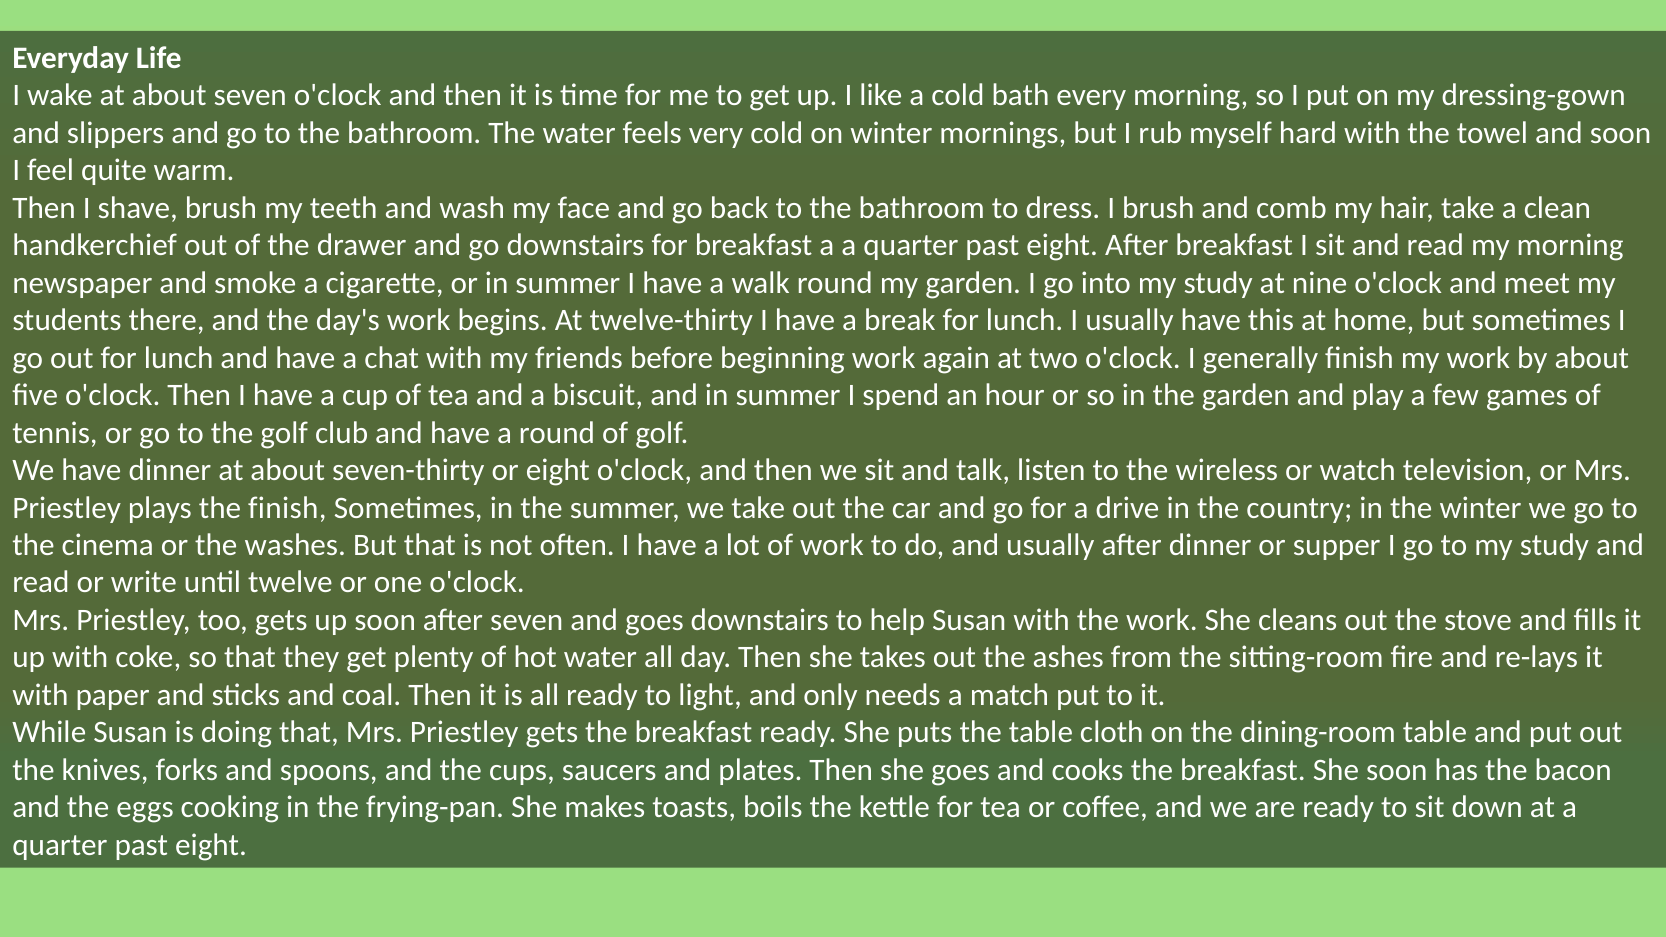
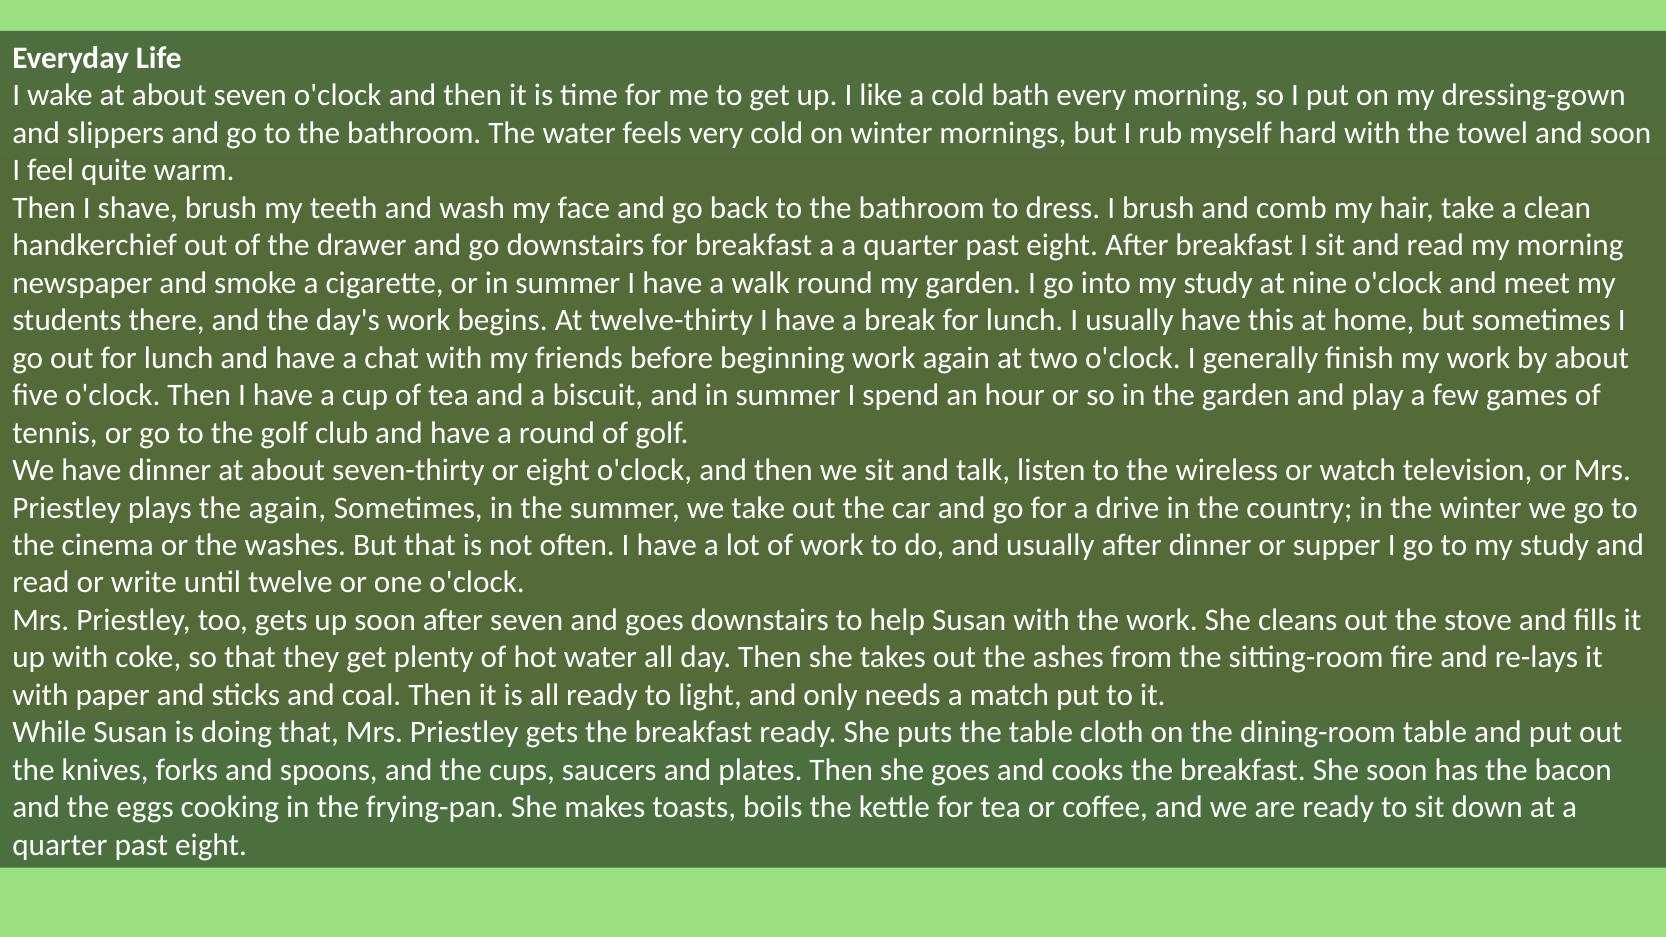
the finish: finish -> again
